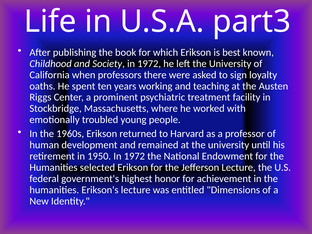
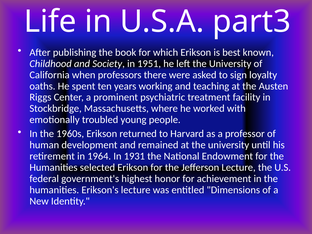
Society in 1972: 1972 -> 1951
1950: 1950 -> 1964
1972 at (134, 156): 1972 -> 1931
